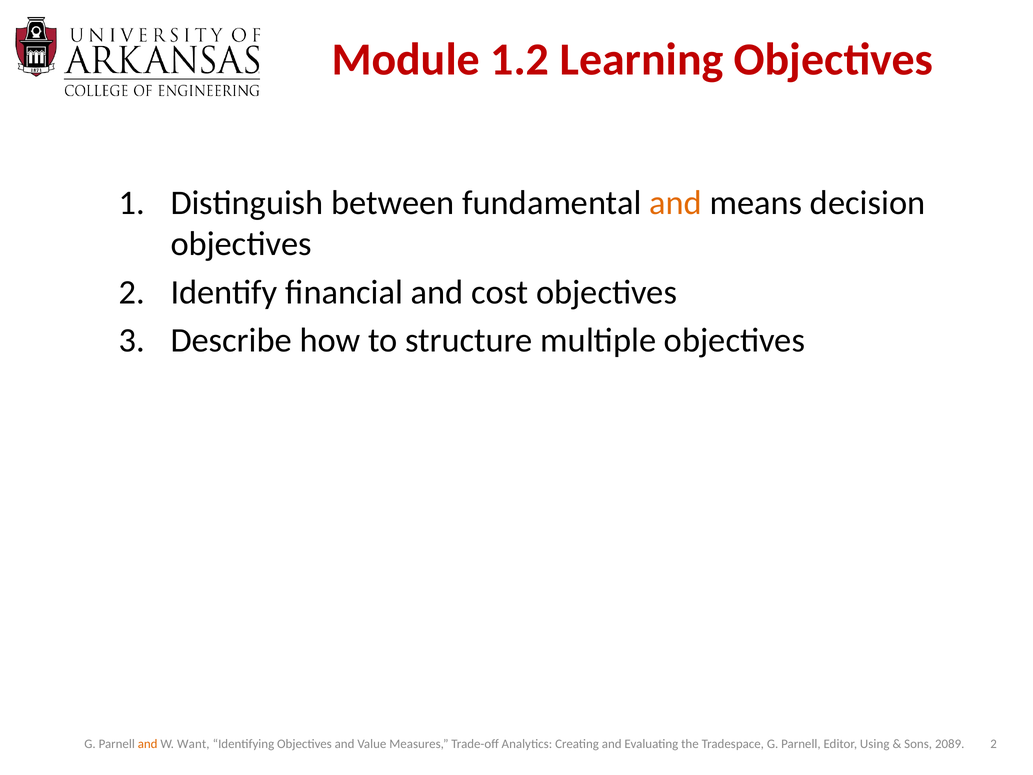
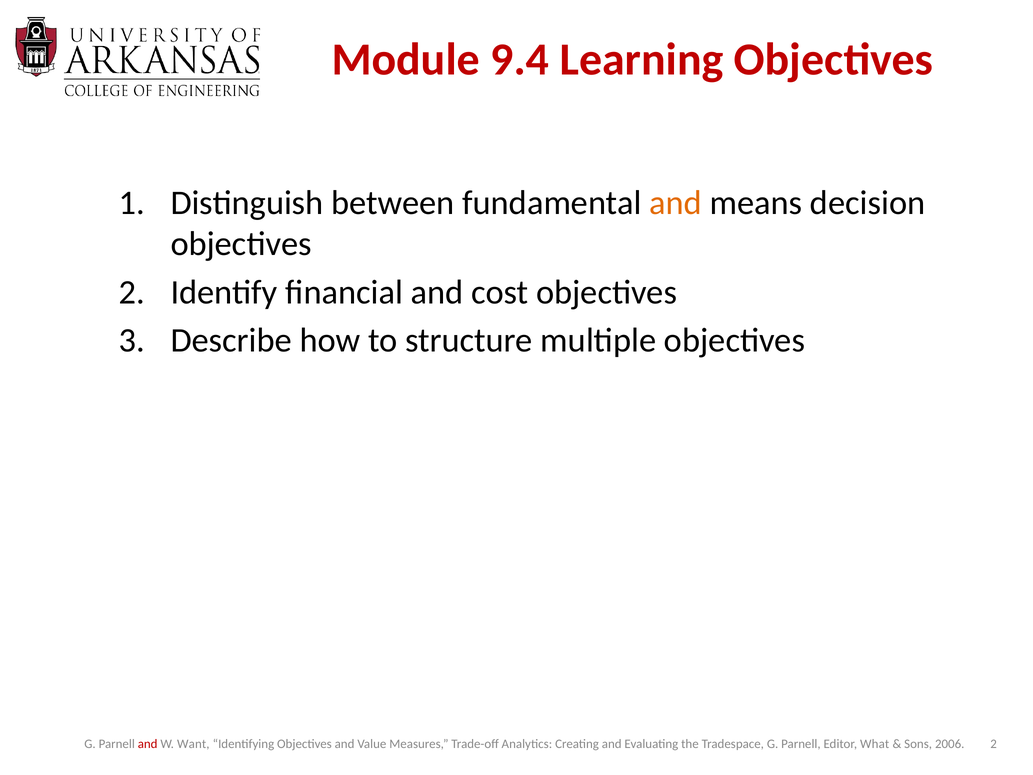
1.2: 1.2 -> 9.4
and at (148, 744) colour: orange -> red
Using: Using -> What
2089: 2089 -> 2006
